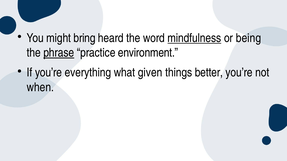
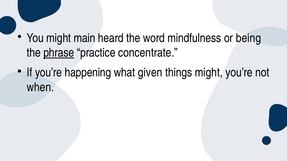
bring: bring -> main
mindfulness underline: present -> none
environment: environment -> concentrate
everything: everything -> happening
things better: better -> might
